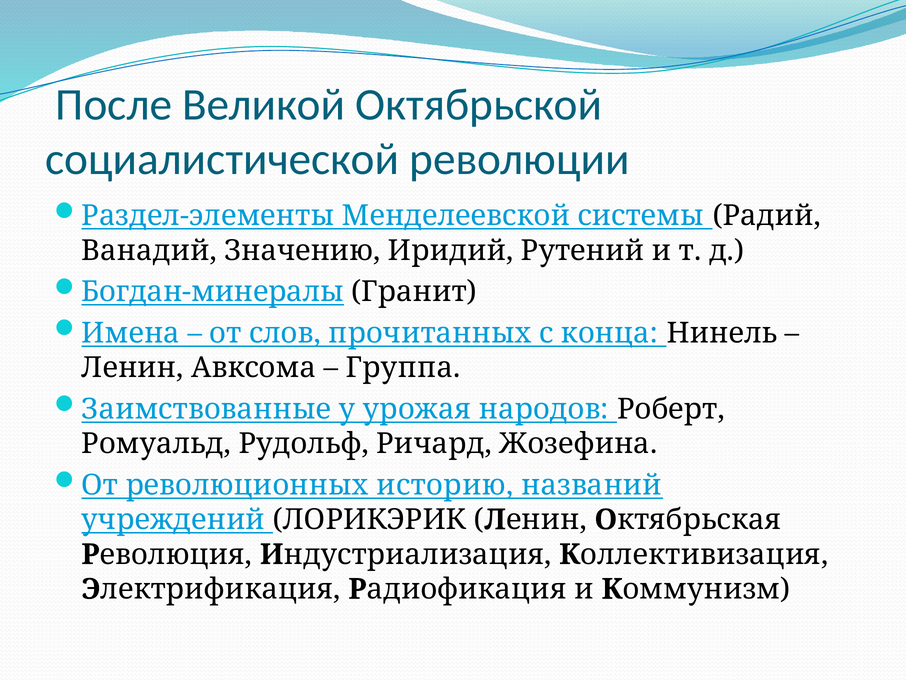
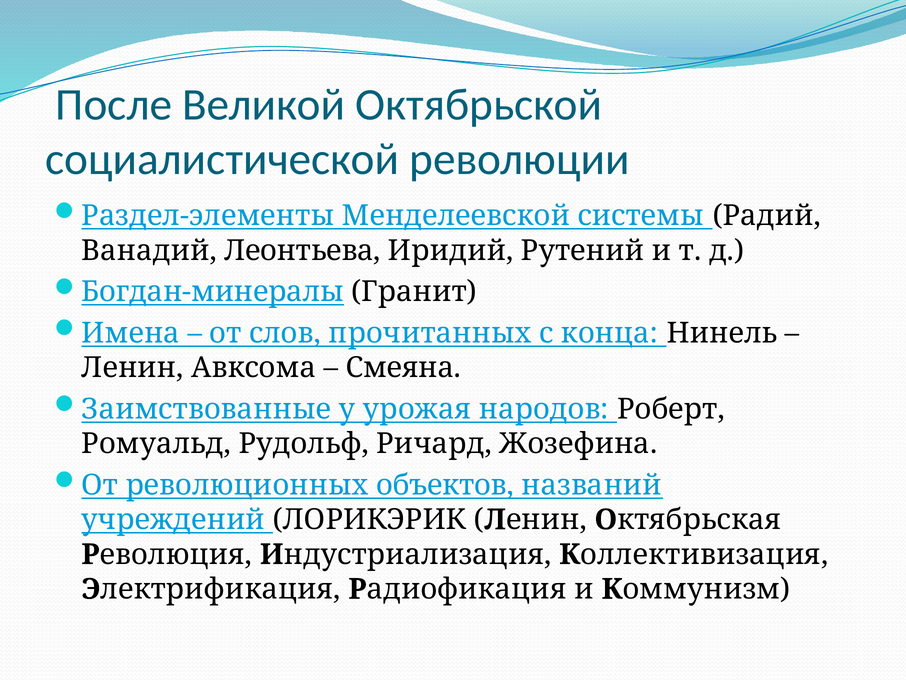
Значению: Значению -> Леонтьева
Группа: Группа -> Смеяна
историю: историю -> объектов
